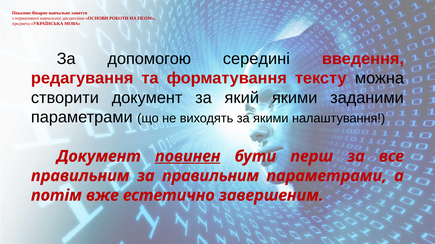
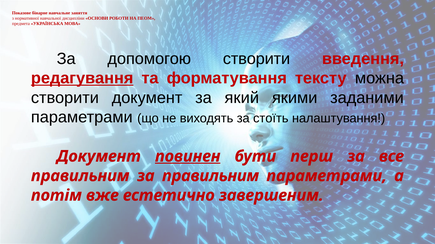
допомогою середині: середині -> створити
редагування underline: none -> present
за якими: якими -> стоїть
